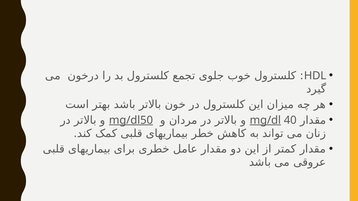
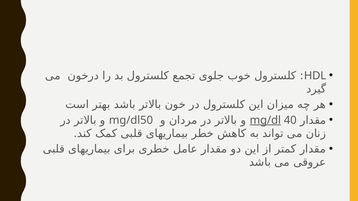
mg/dl50 underline: present -> none
